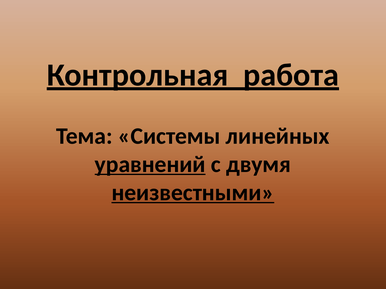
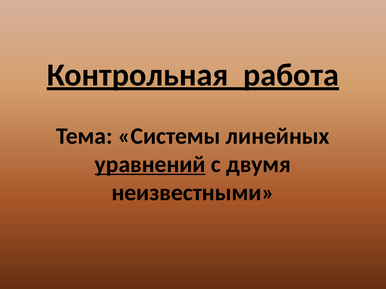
неизвестными underline: present -> none
